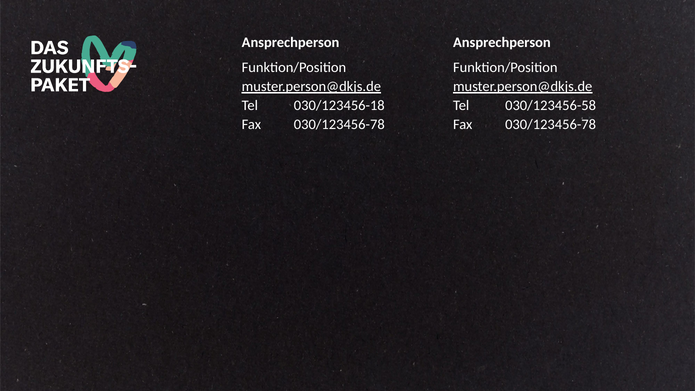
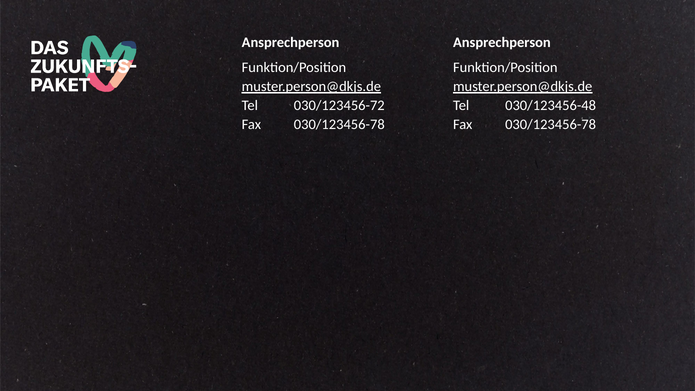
030/123456-18: 030/123456-18 -> 030/123456-72
030/123456-58: 030/123456-58 -> 030/123456-48
